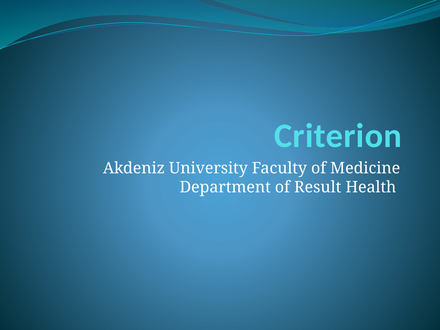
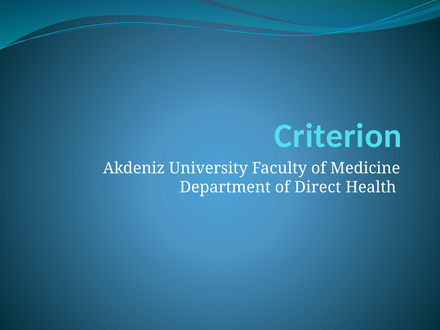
Result: Result -> Direct
